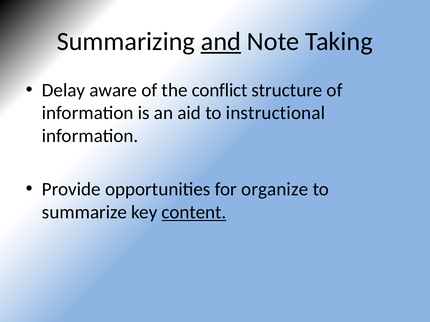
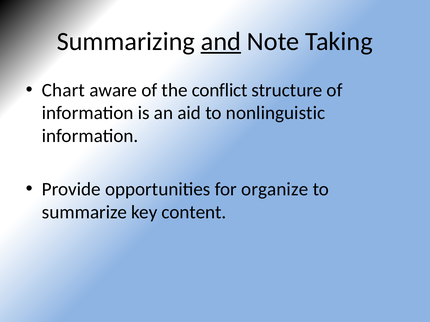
Delay: Delay -> Chart
instructional: instructional -> nonlinguistic
content underline: present -> none
